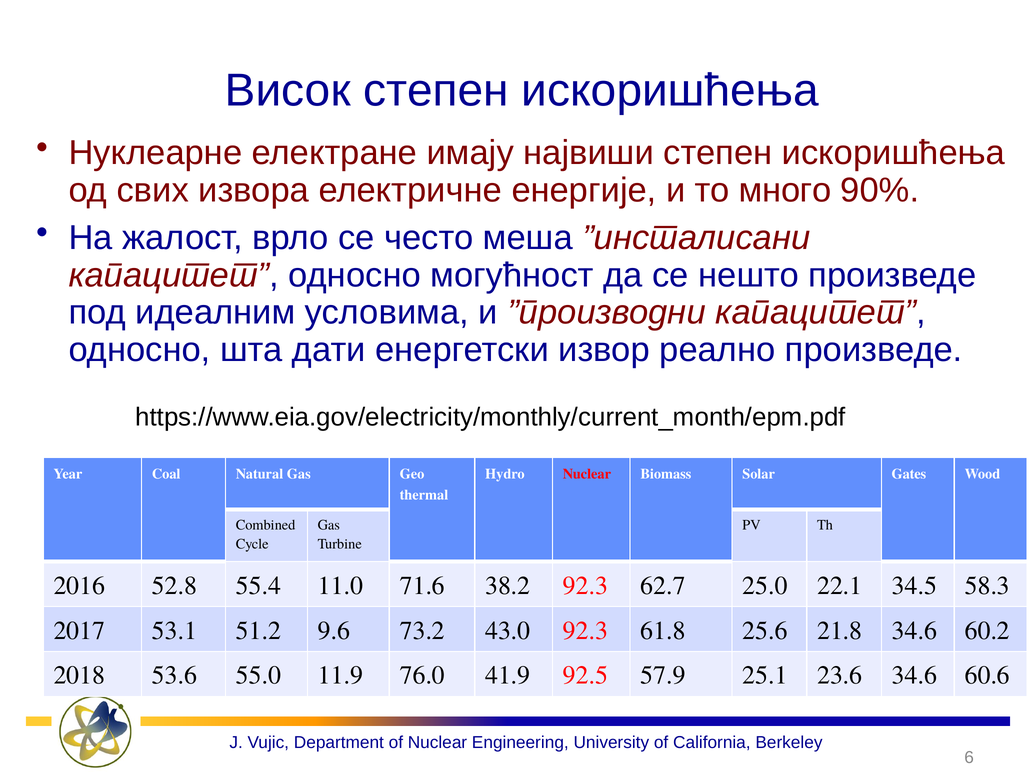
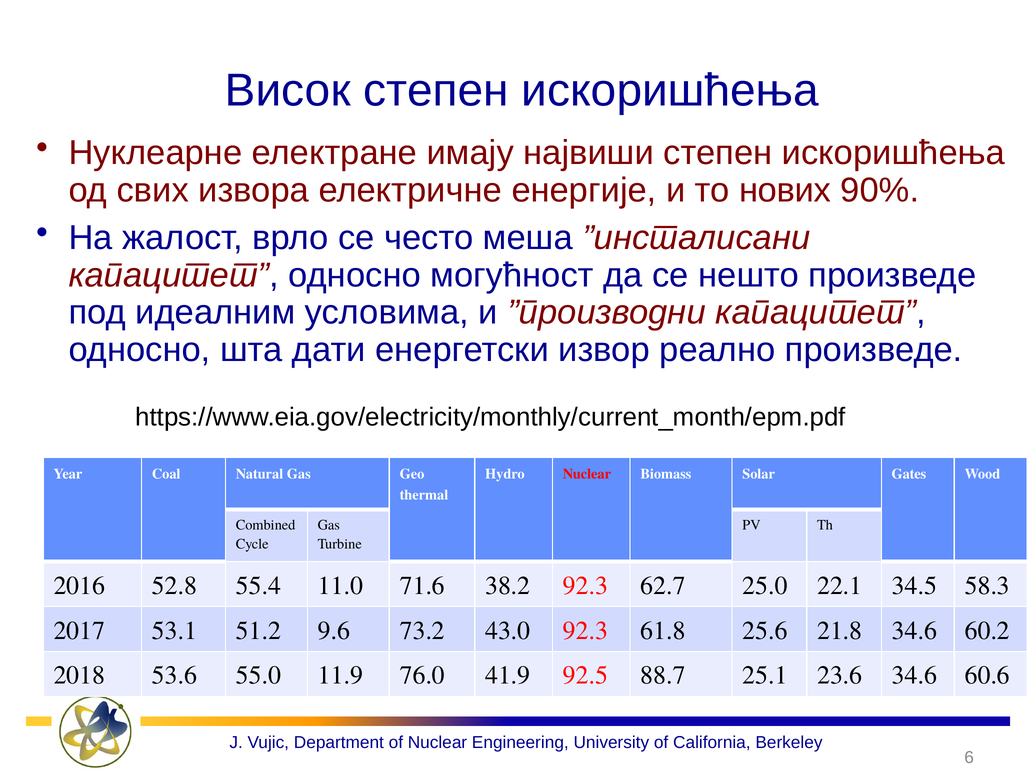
много: много -> нових
57.9: 57.9 -> 88.7
